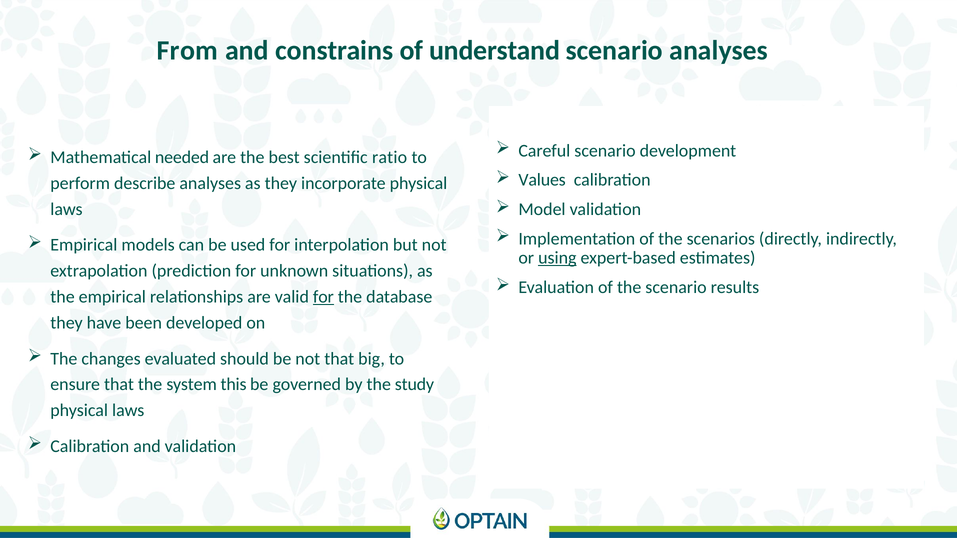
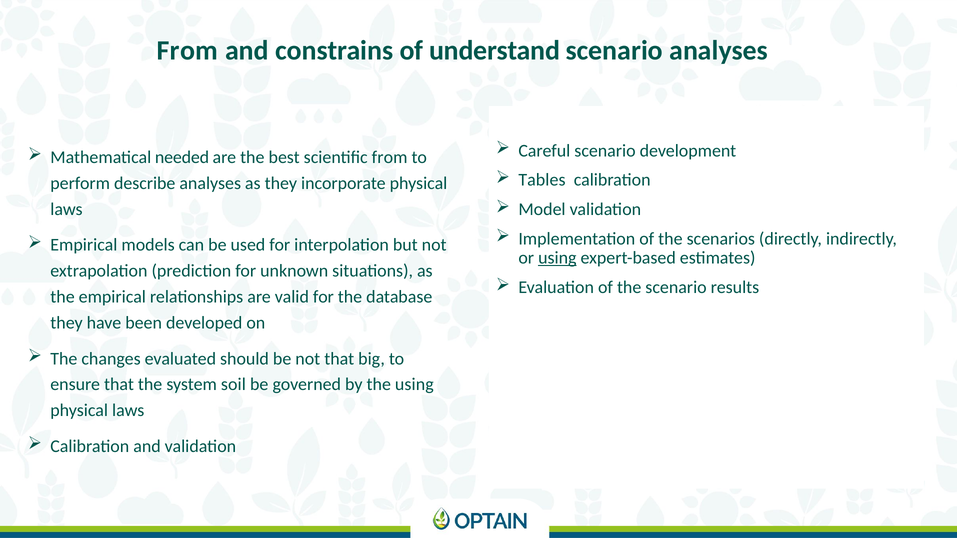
scientific ratio: ratio -> from
Values: Values -> Tables
for at (323, 297) underline: present -> none
this: this -> soil
the study: study -> using
